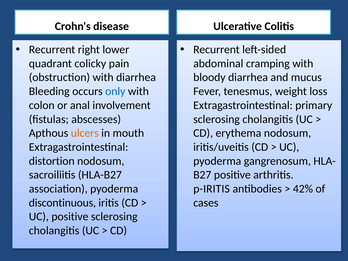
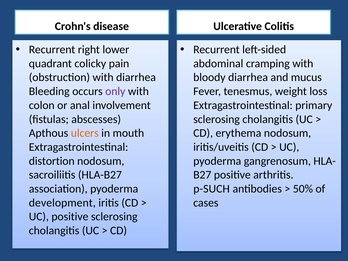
only colour: blue -> purple
p-IRITIS: p-IRITIS -> p-SUCH
42%: 42% -> 50%
discontinuous: discontinuous -> development
